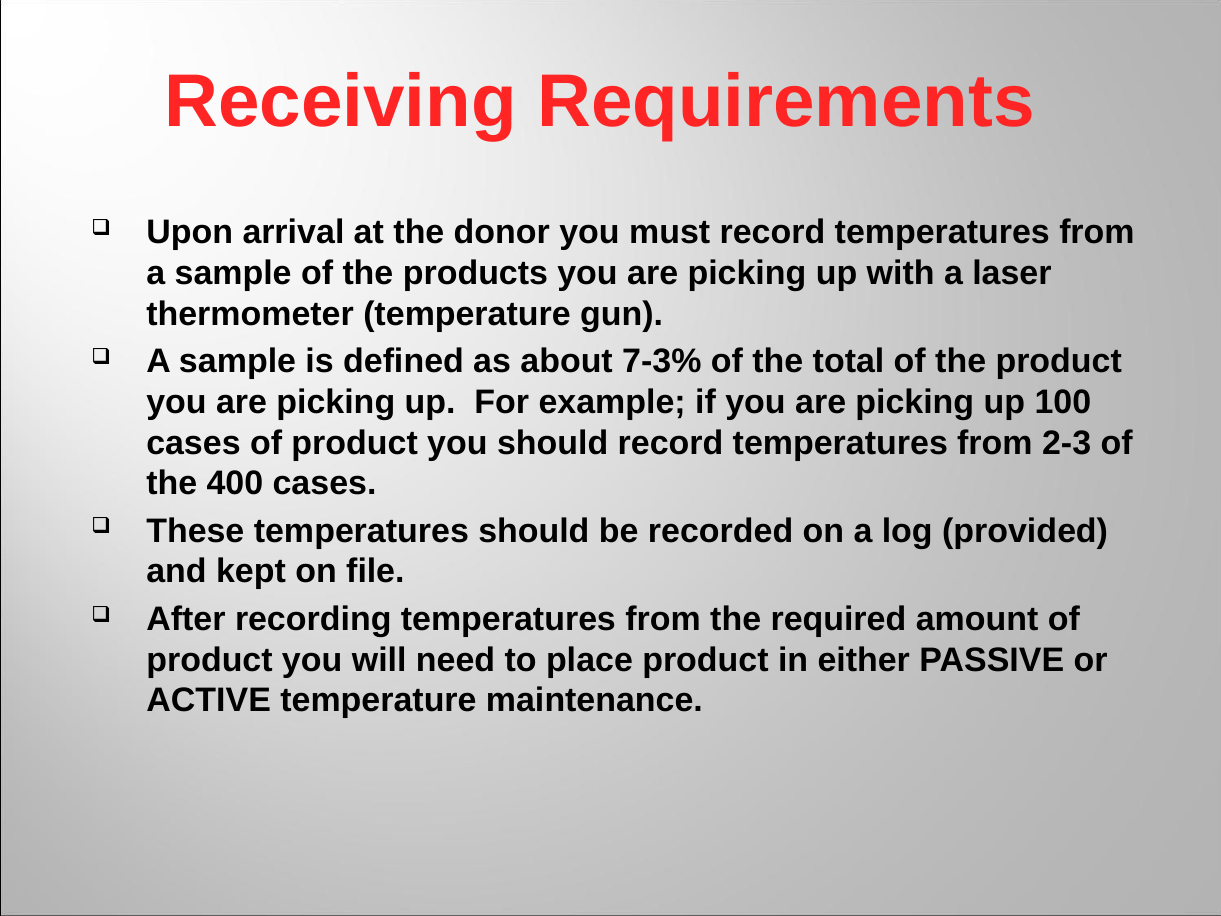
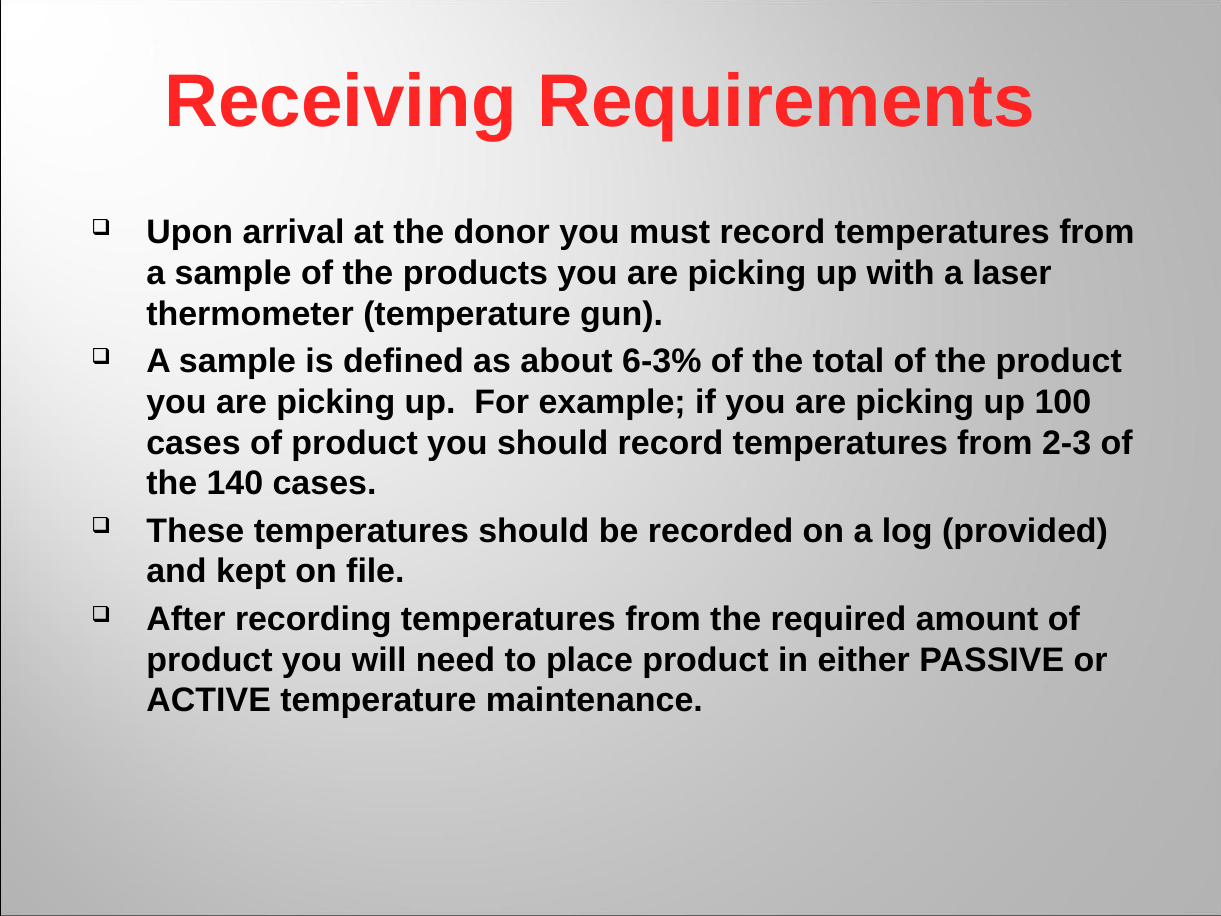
7-3%: 7-3% -> 6-3%
400: 400 -> 140
